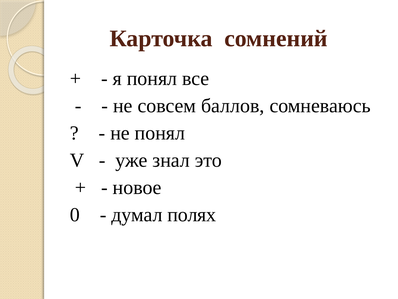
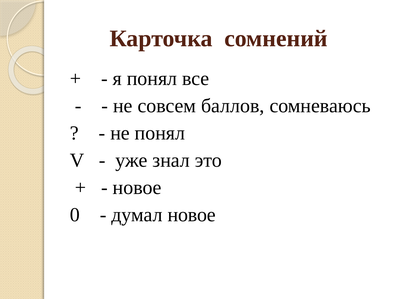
думал полях: полях -> новое
